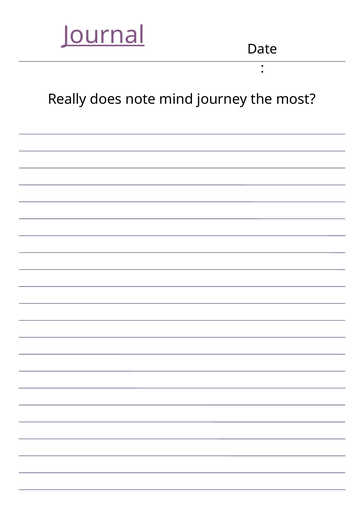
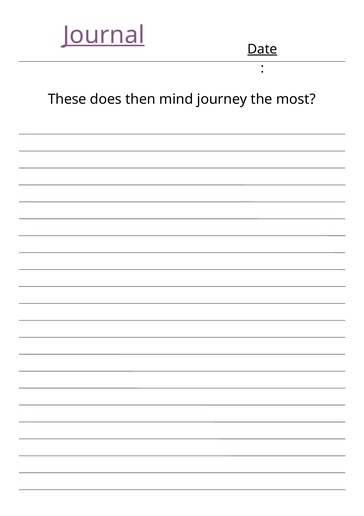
Date underline: none -> present
Really: Really -> These
note: note -> then
